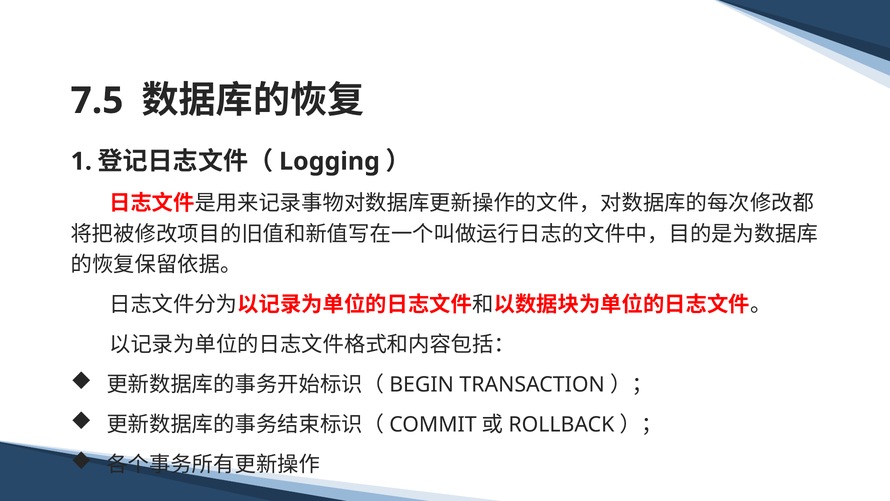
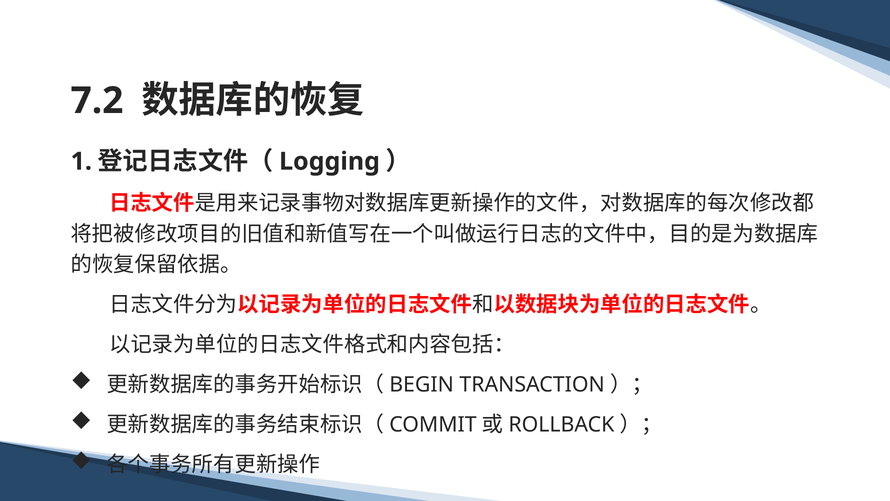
7.5: 7.5 -> 7.2
